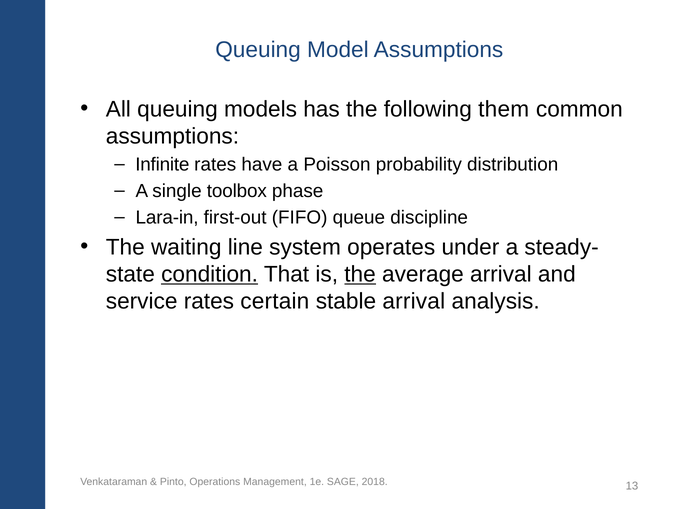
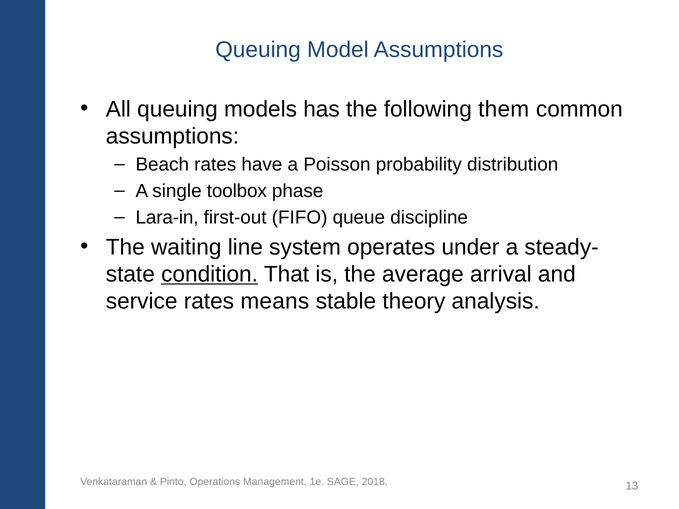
Infinite: Infinite -> Beach
the at (360, 274) underline: present -> none
certain: certain -> means
stable arrival: arrival -> theory
